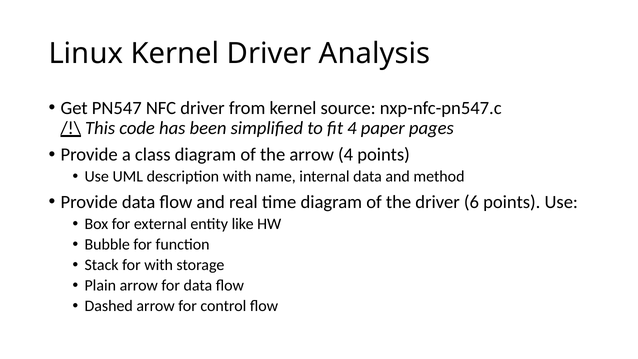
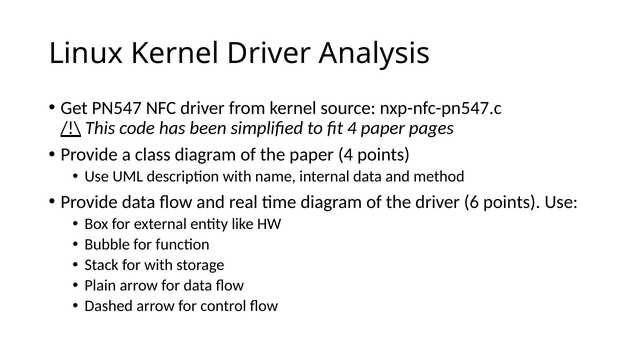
the arrow: arrow -> paper
